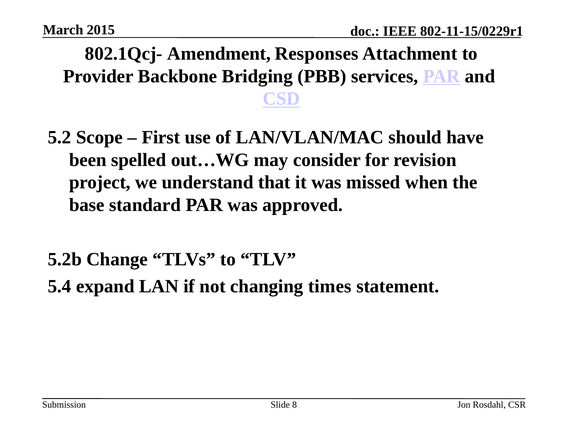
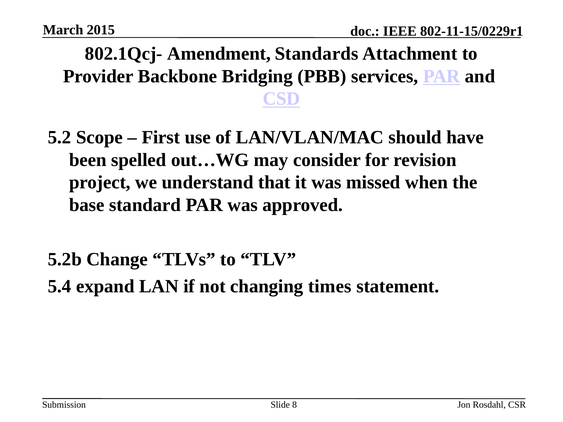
Responses: Responses -> Standards
